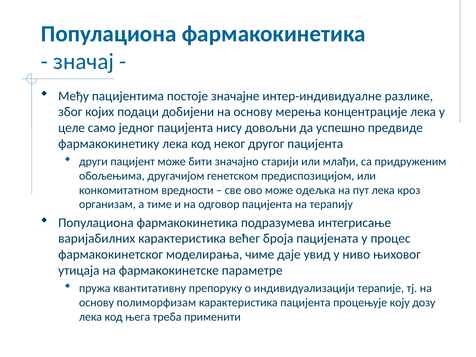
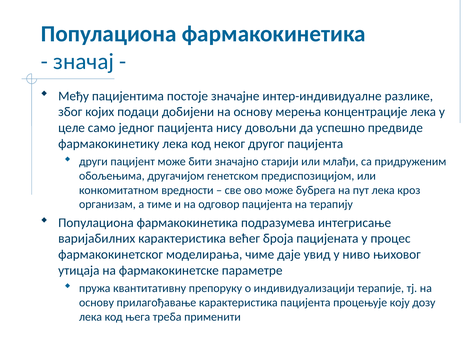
одељка: одељка -> бубрега
полиморфизам: полиморфизам -> прилагођавање
